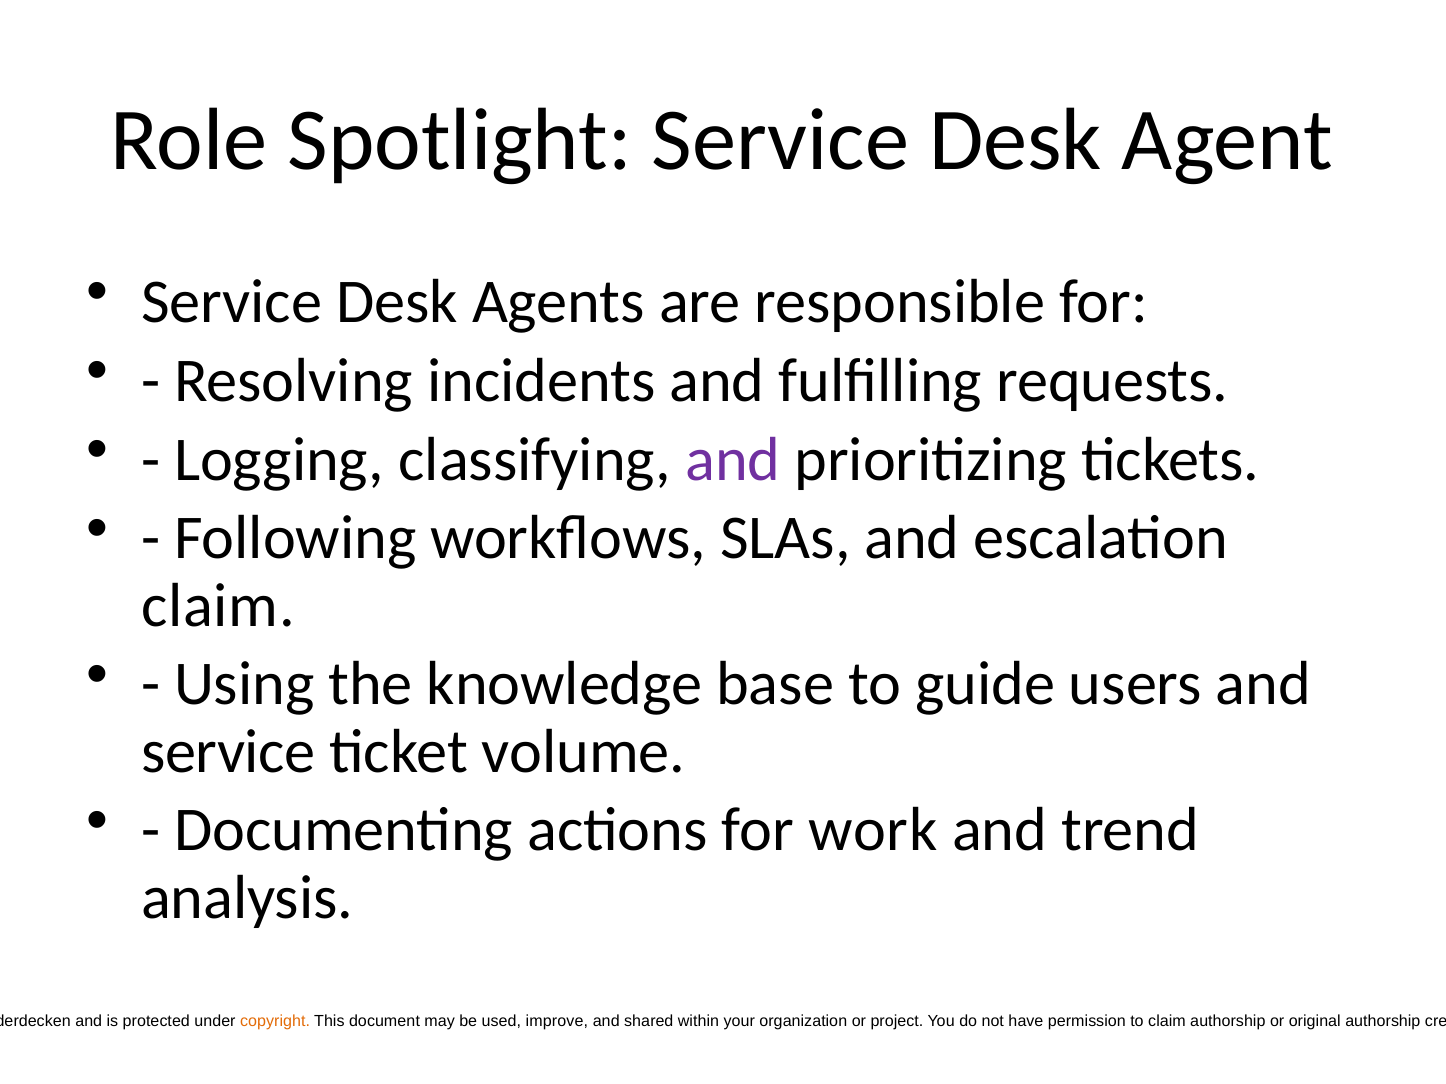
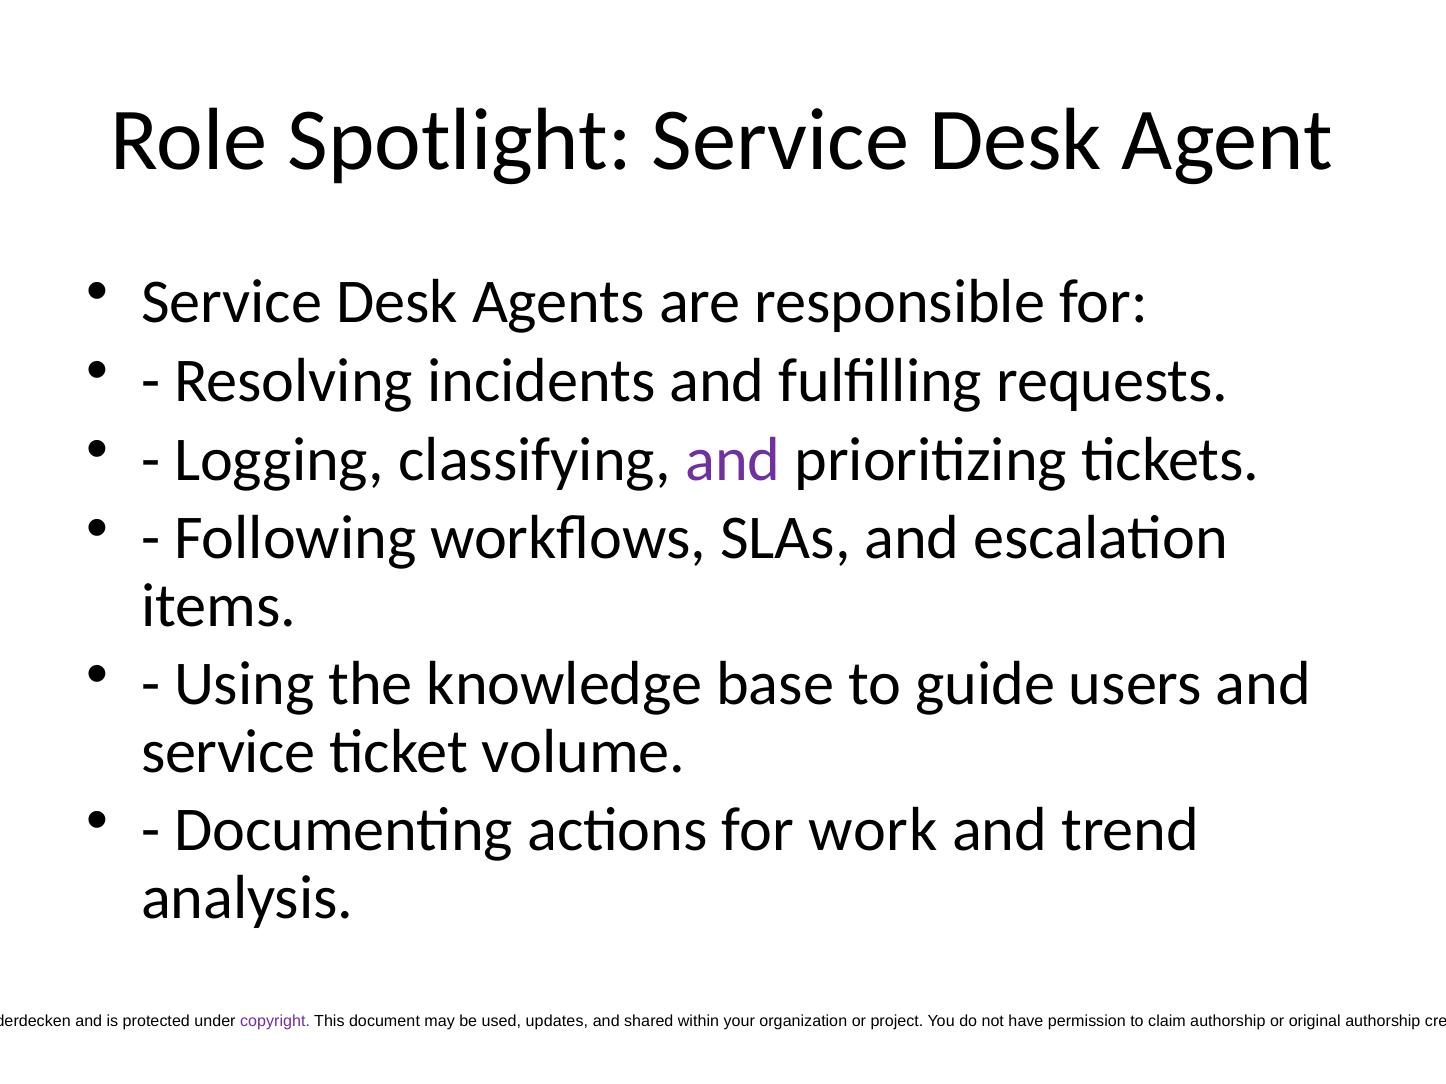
claim at (218, 606): claim -> items
copyright at (275, 1022) colour: orange -> purple
improve: improve -> updates
